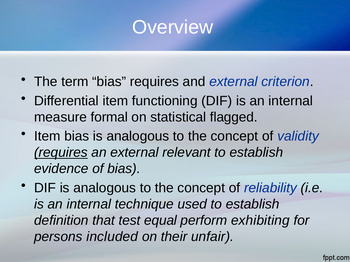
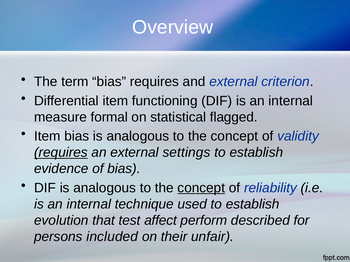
relevant: relevant -> settings
concept at (201, 188) underline: none -> present
definition: definition -> evolution
equal: equal -> affect
exhibiting: exhibiting -> described
